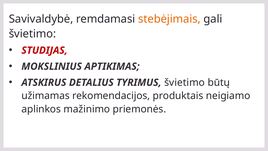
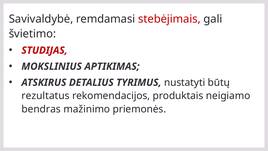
stebėjimais colour: orange -> red
TYRIMUS švietimo: švietimo -> nustatyti
užimamas: užimamas -> rezultatus
aplinkos: aplinkos -> bendras
